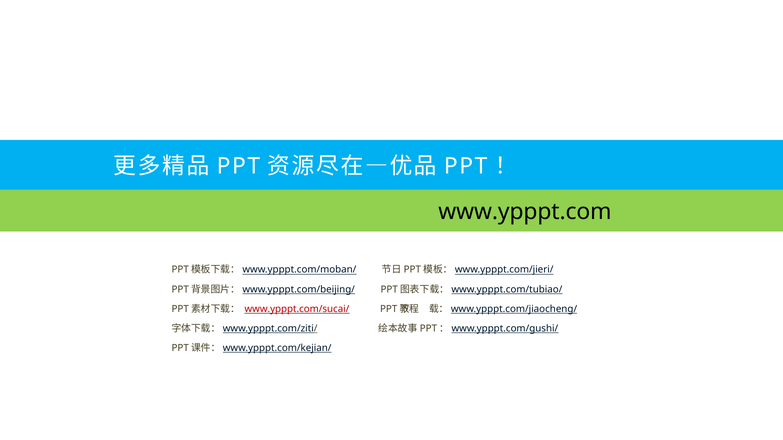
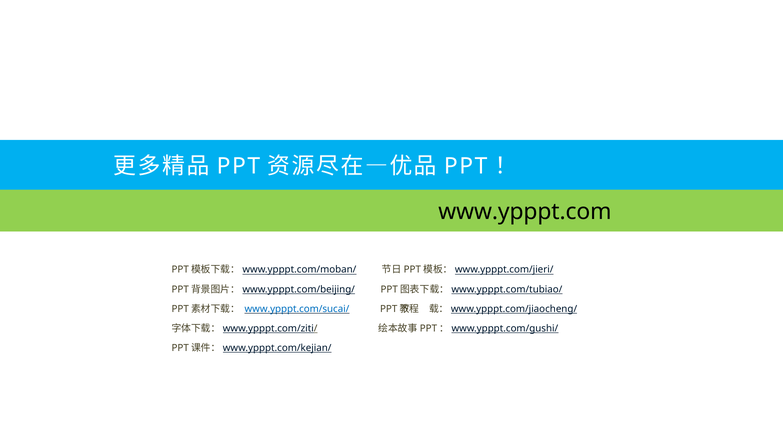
www.ypppt.com/sucai/ colour: red -> blue
